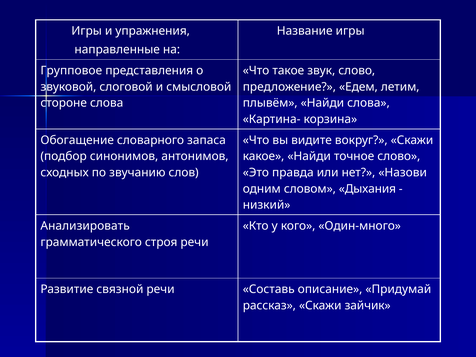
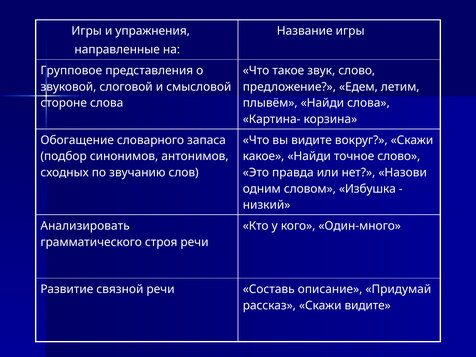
Дыхания: Дыхания -> Избушка
Скажи зайчик: зайчик -> видите
